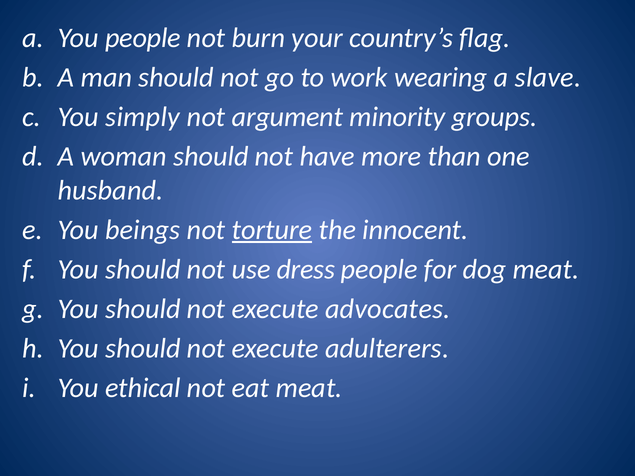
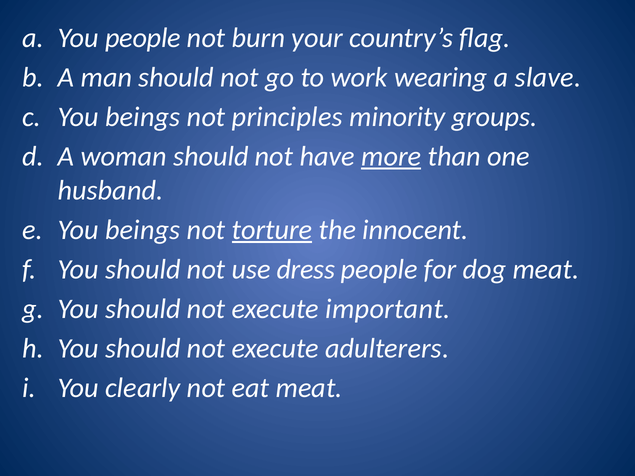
simply at (143, 117): simply -> beings
argument: argument -> principles
more underline: none -> present
advocates: advocates -> important
ethical: ethical -> clearly
